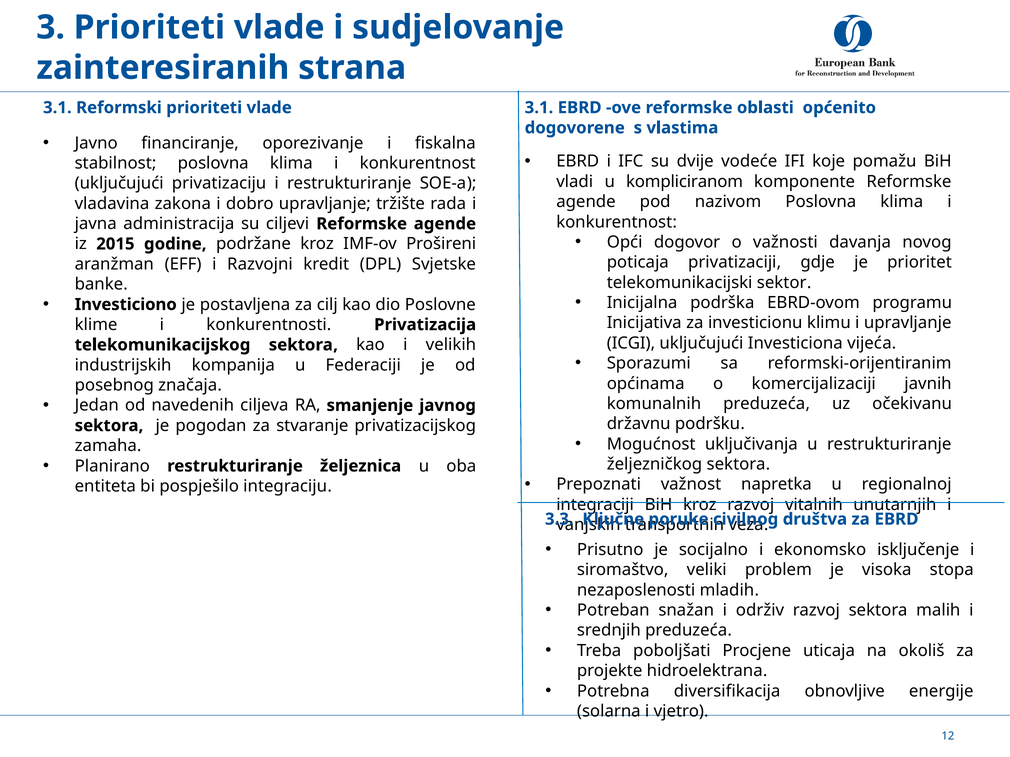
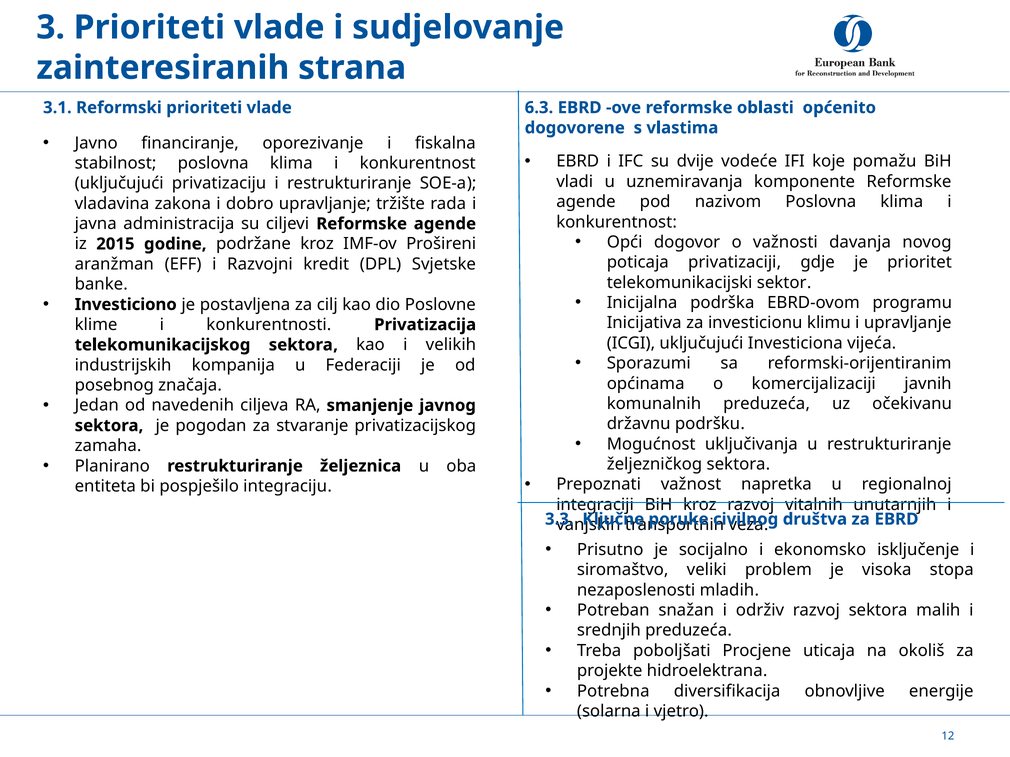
3.1 at (539, 108): 3.1 -> 6.3
kompliciranom: kompliciranom -> uznemiravanja
